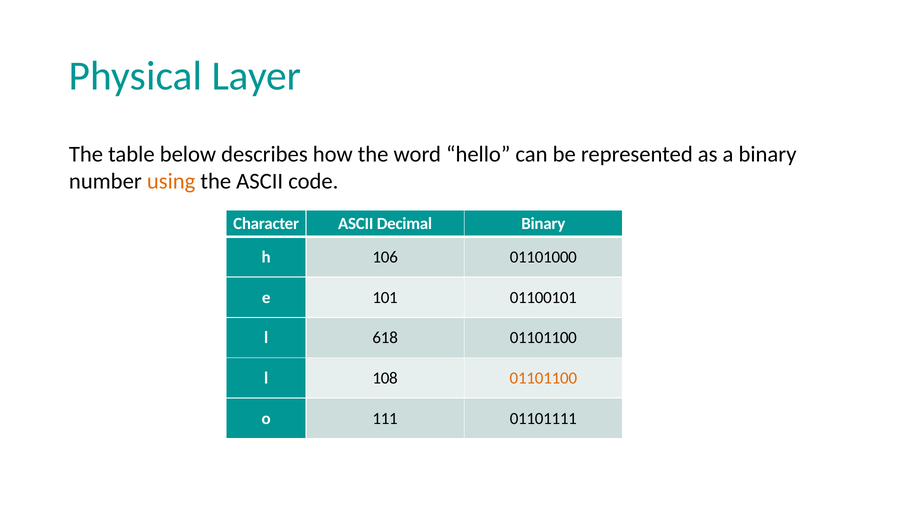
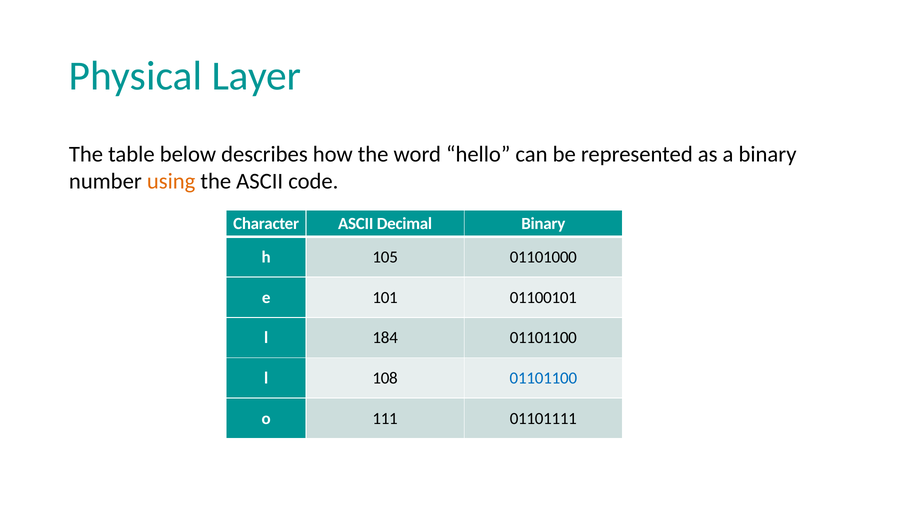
106: 106 -> 105
618: 618 -> 184
01101100 at (543, 378) colour: orange -> blue
